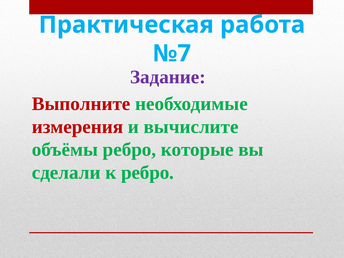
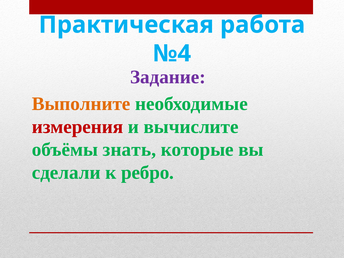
№7: №7 -> №4
Выполните colour: red -> orange
объёмы ребро: ребро -> знать
